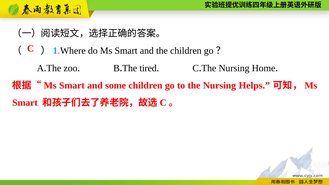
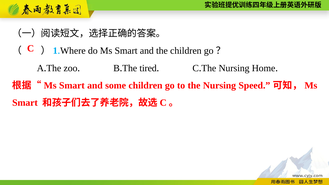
Helps: Helps -> Speed
